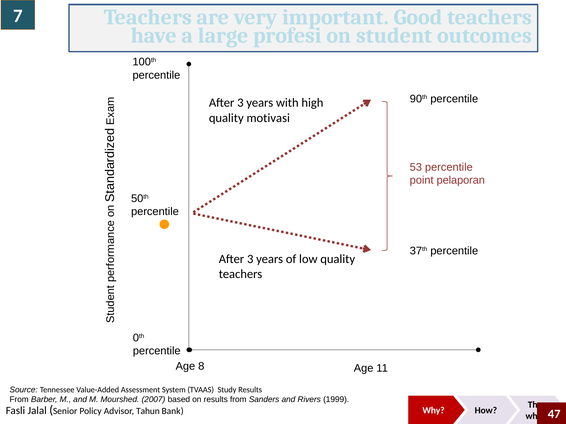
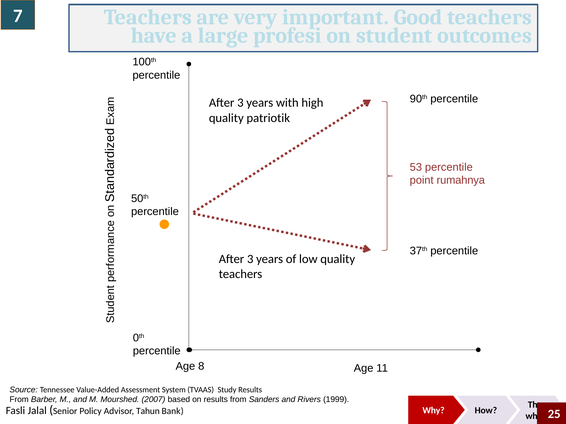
motivasi: motivasi -> patriotik
pelaporan: pelaporan -> rumahnya
47: 47 -> 25
